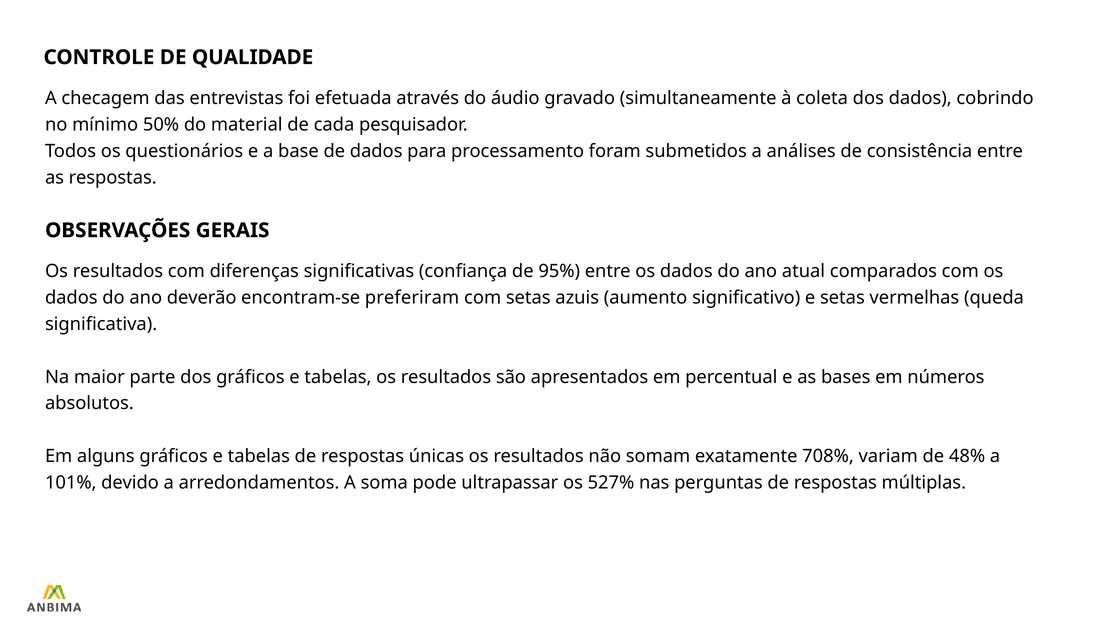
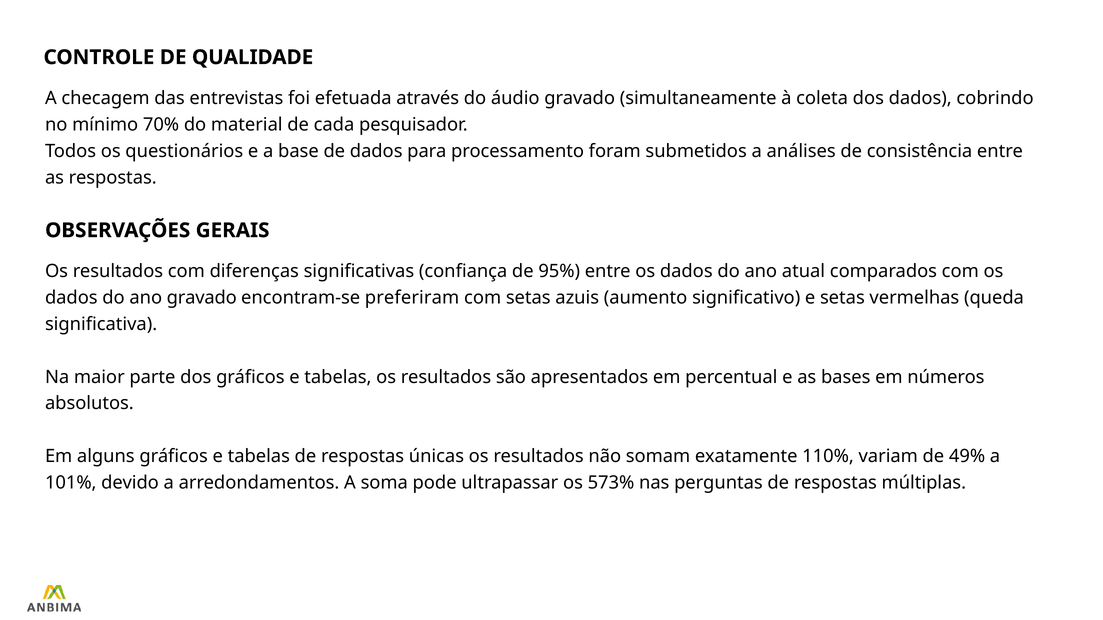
50%: 50% -> 70%
ano deverão: deverão -> gravado
708%: 708% -> 110%
48%: 48% -> 49%
527%: 527% -> 573%
